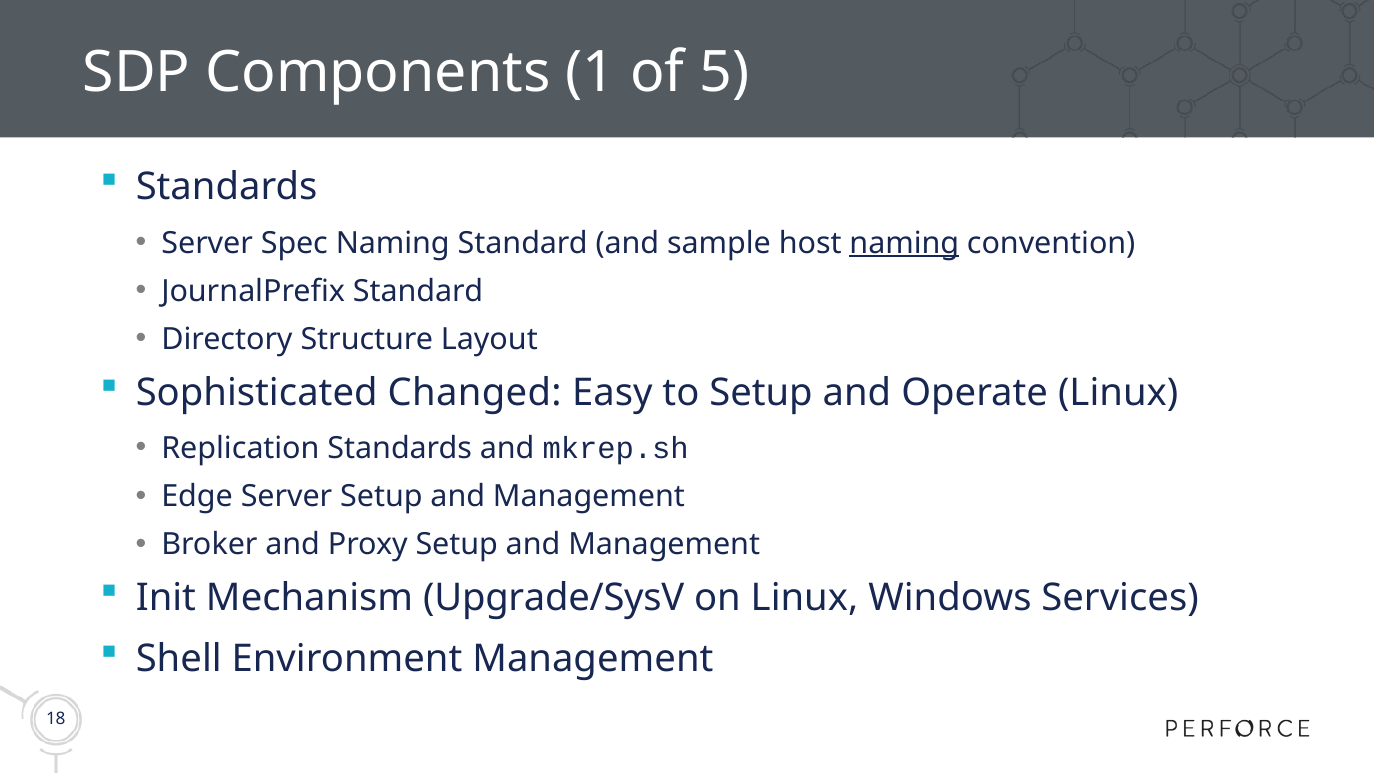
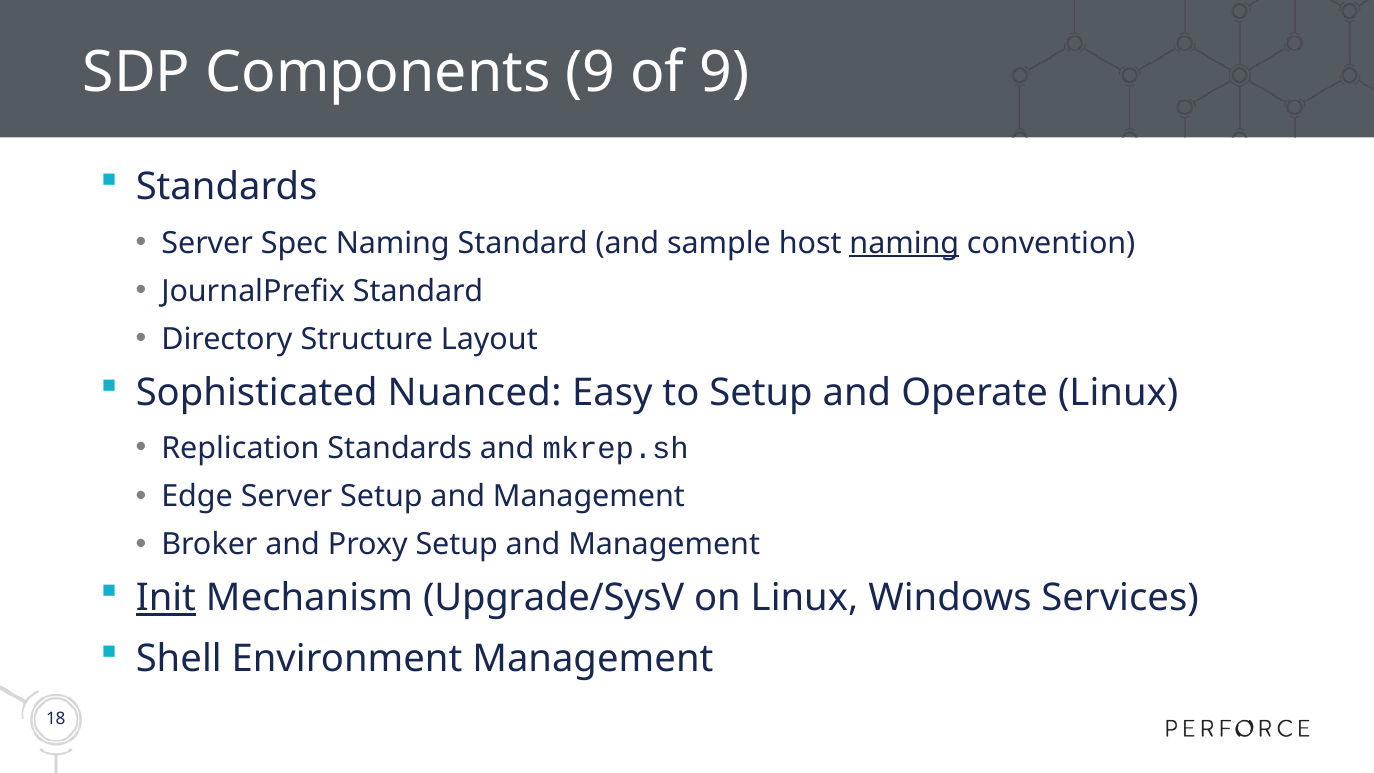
Components 1: 1 -> 9
of 5: 5 -> 9
Changed: Changed -> Nuanced
Init underline: none -> present
